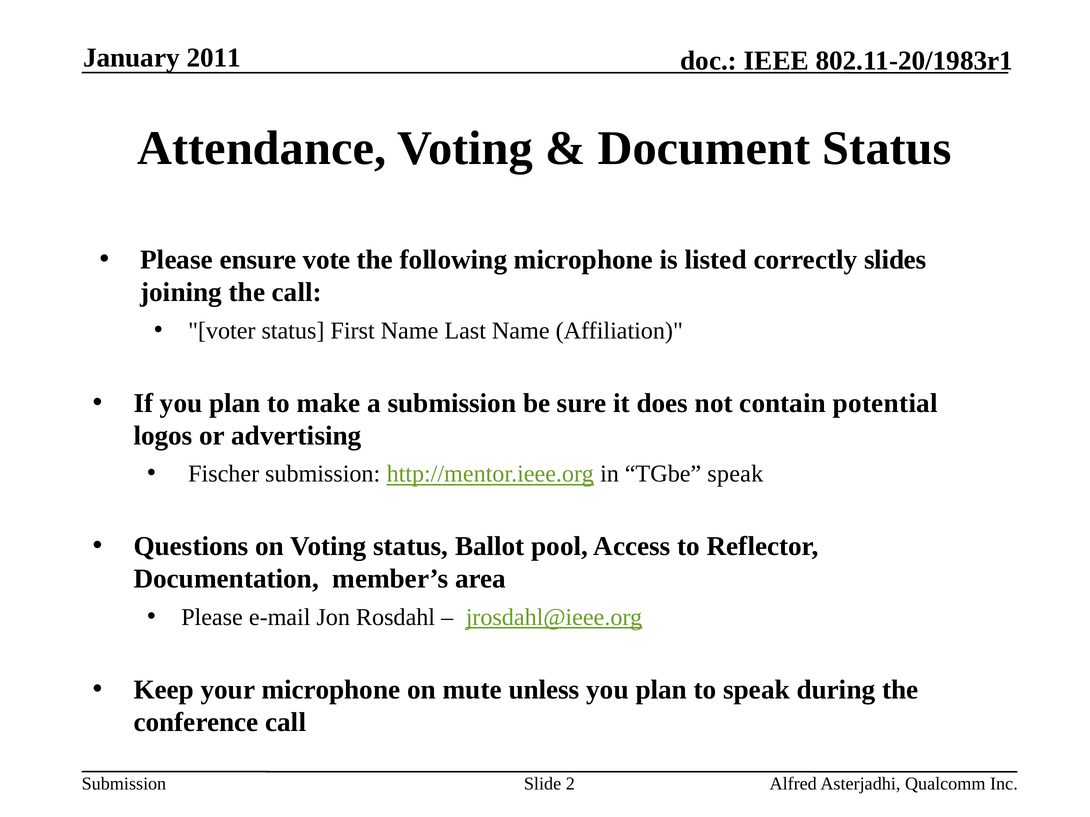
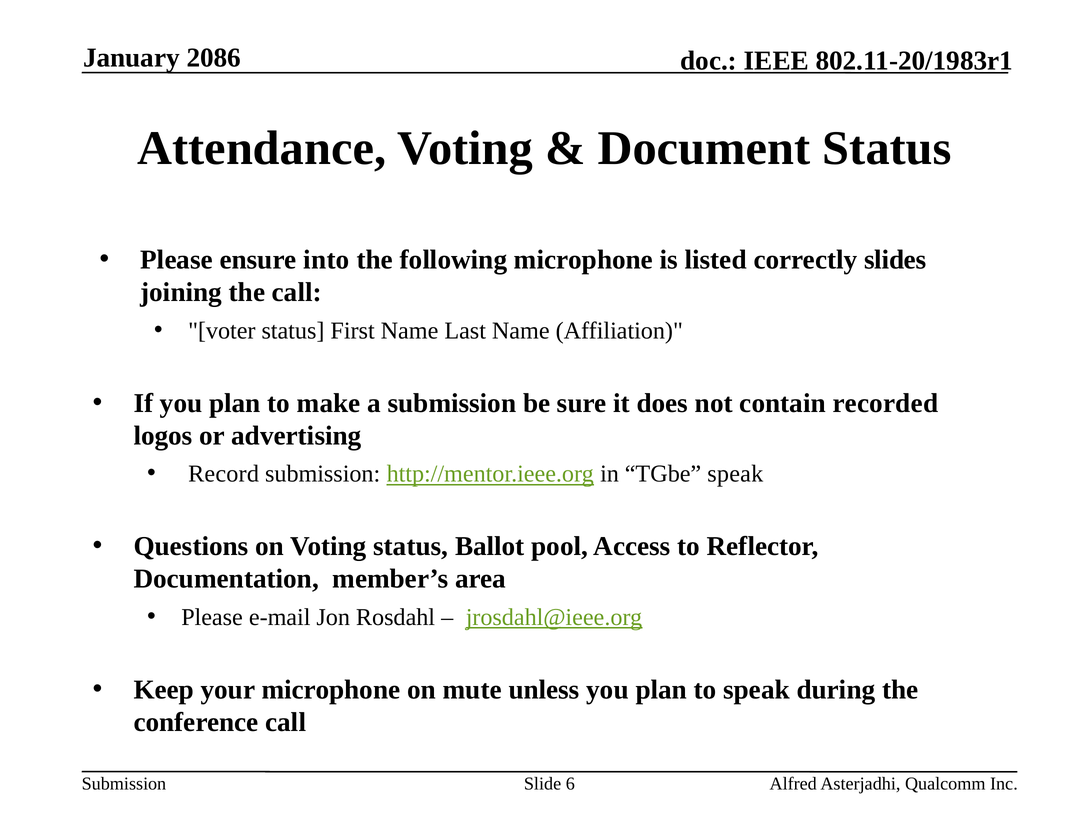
2011: 2011 -> 2086
vote: vote -> into
potential: potential -> recorded
Fischer: Fischer -> Record
2: 2 -> 6
